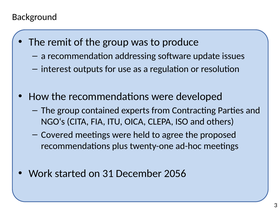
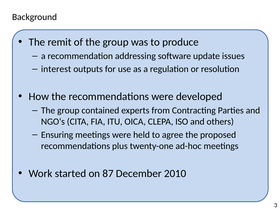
Covered: Covered -> Ensuring
31: 31 -> 87
2056: 2056 -> 2010
